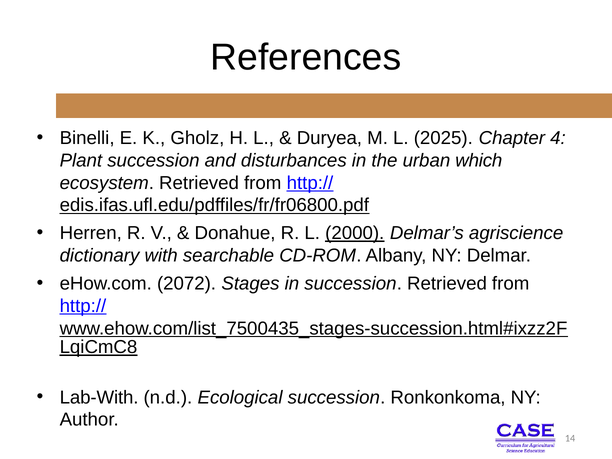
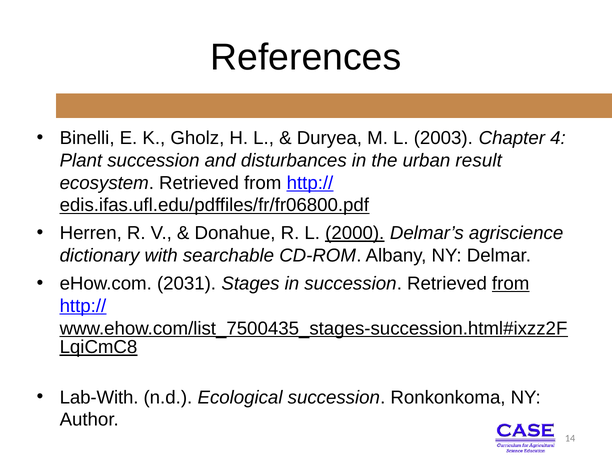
2025: 2025 -> 2003
which: which -> result
2072: 2072 -> 2031
from at (511, 283) underline: none -> present
